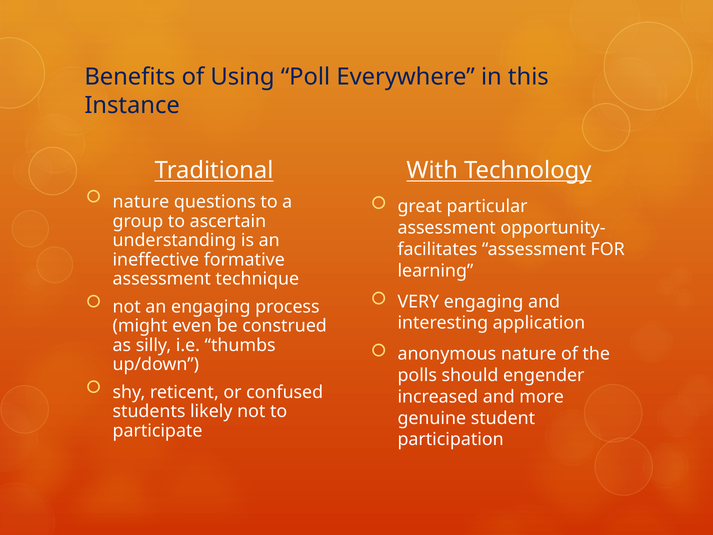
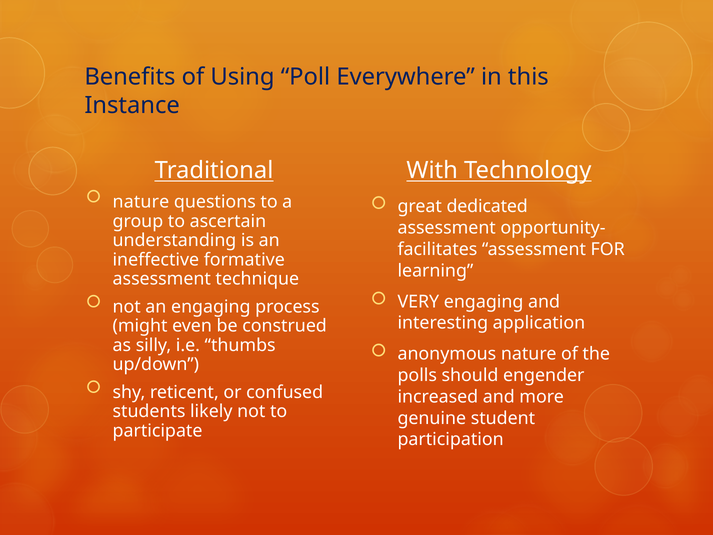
particular: particular -> dedicated
